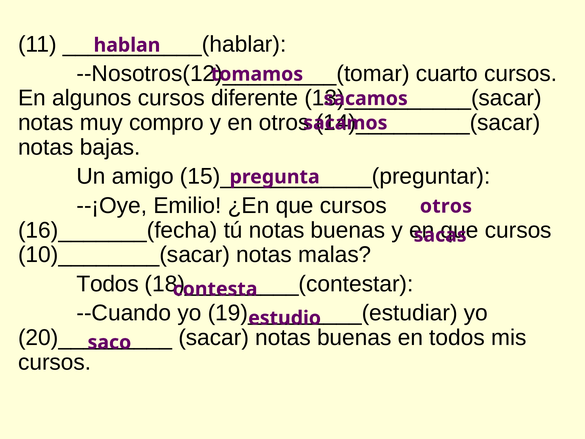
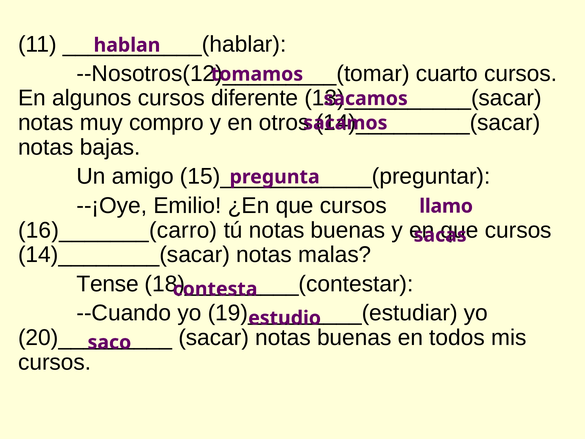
otros at (446, 206): otros -> llamo
16)_______(fecha: 16)_______(fecha -> 16)_______(carro
10)________(sacar: 10)________(sacar -> 14)________(sacar
Todos at (108, 284): Todos -> Tense
